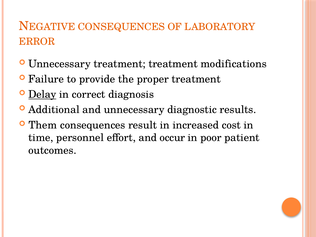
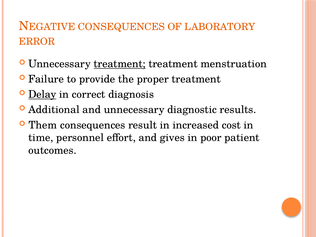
treatment at (120, 64) underline: none -> present
modifications: modifications -> menstruation
occur: occur -> gives
